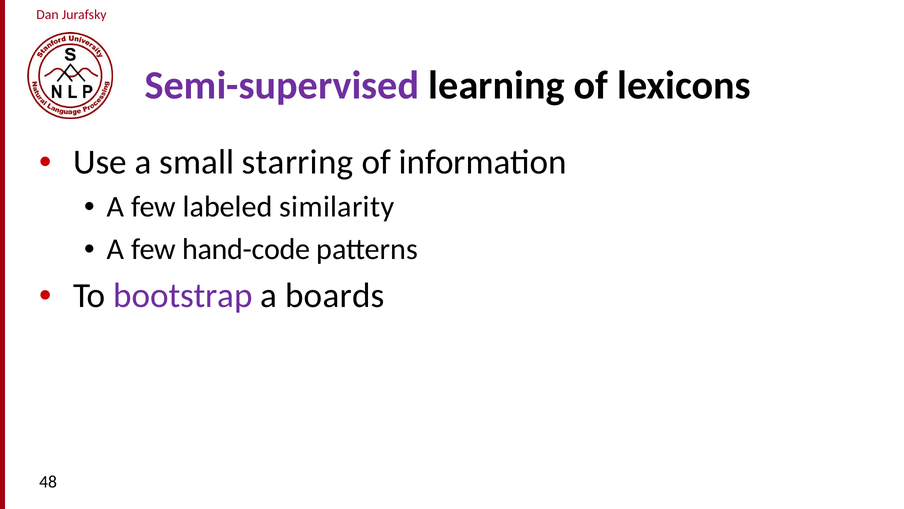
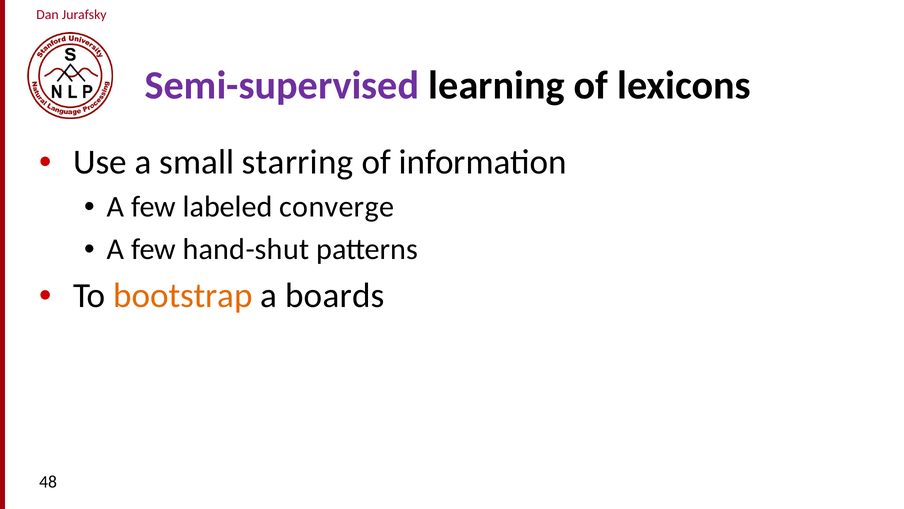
similarity: similarity -> converge
hand-code: hand-code -> hand-shut
bootstrap colour: purple -> orange
